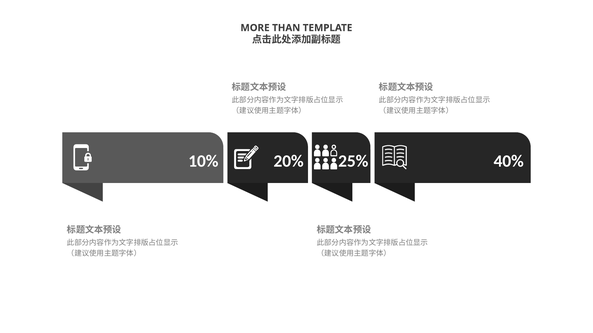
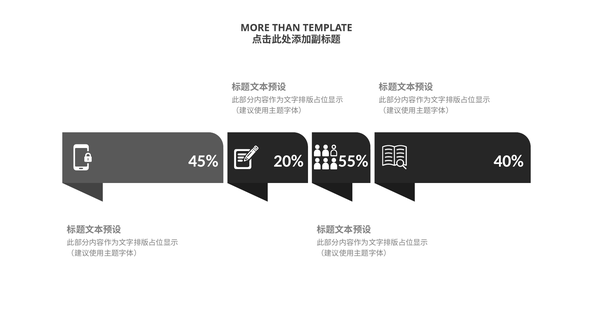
10%: 10% -> 45%
25%: 25% -> 55%
